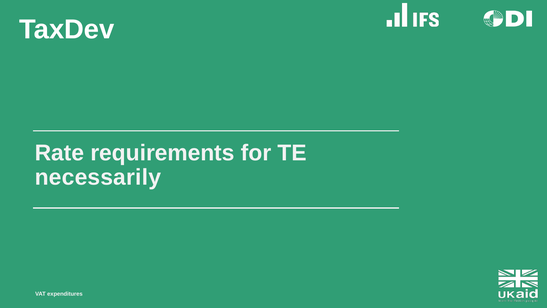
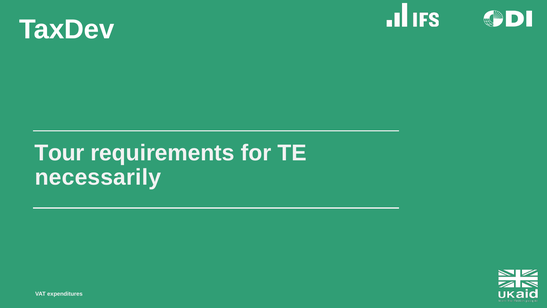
Rate: Rate -> Tour
